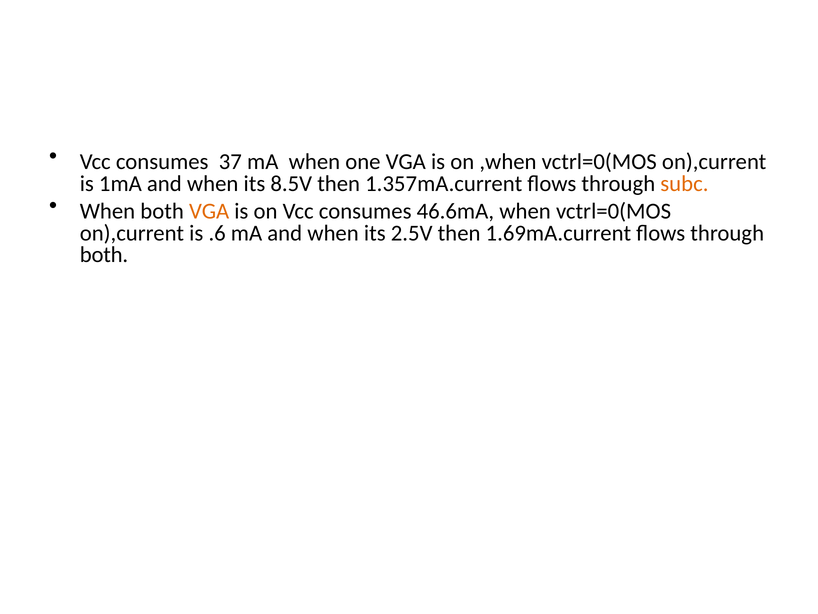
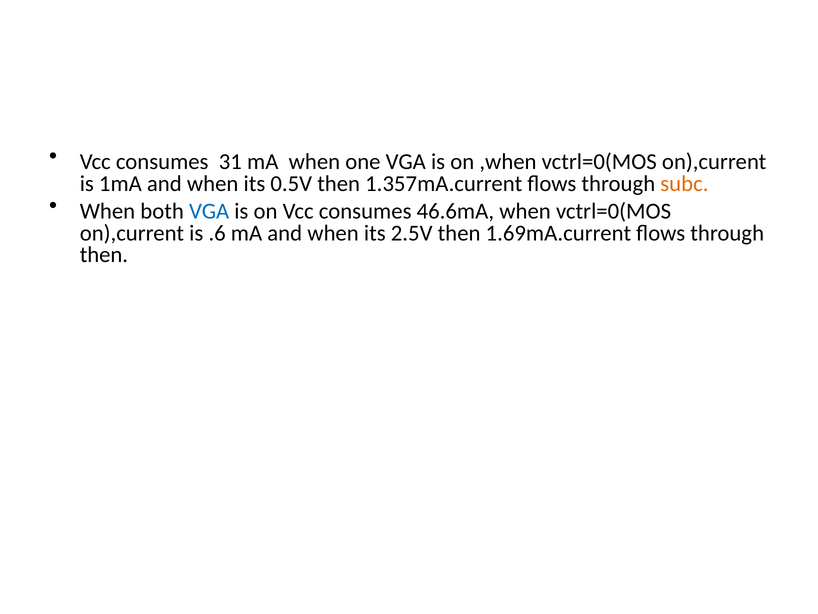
37: 37 -> 31
8.5V: 8.5V -> 0.5V
VGA at (209, 211) colour: orange -> blue
both at (104, 255): both -> then
